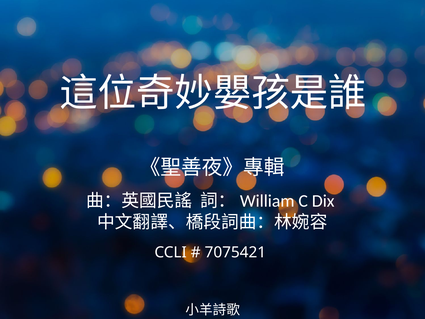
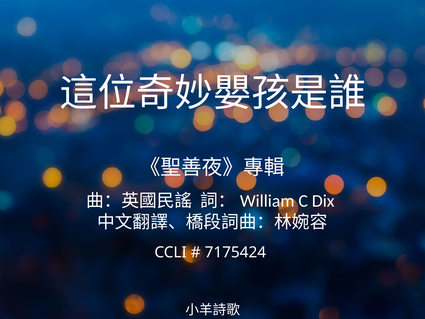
7075421: 7075421 -> 7175424
